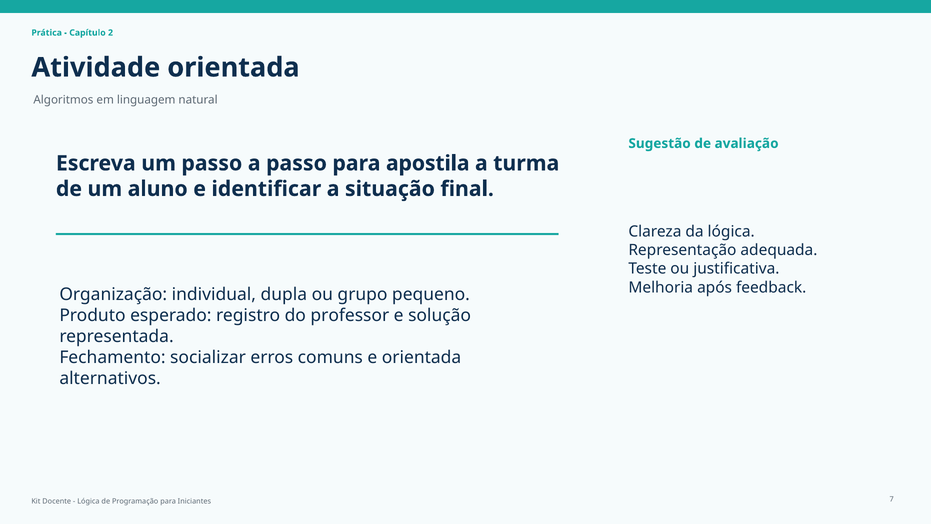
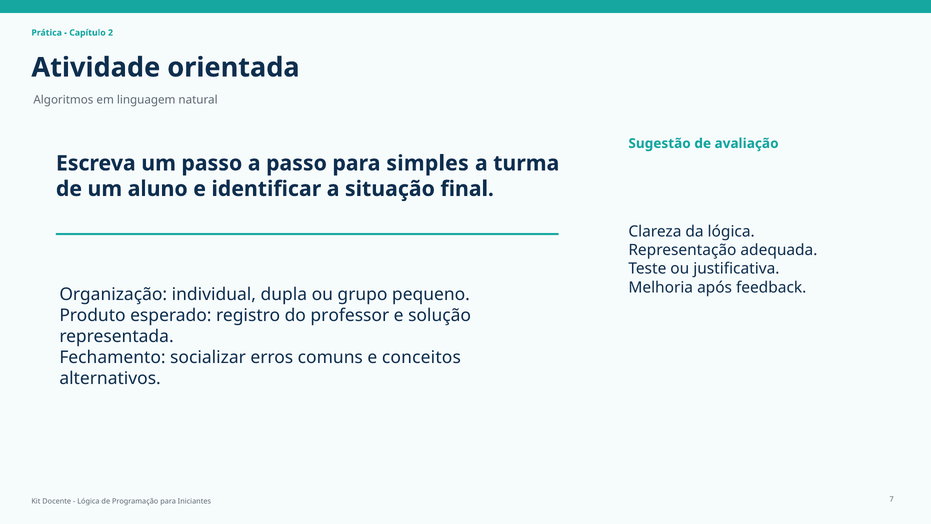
apostila: apostila -> simples
e orientada: orientada -> conceitos
